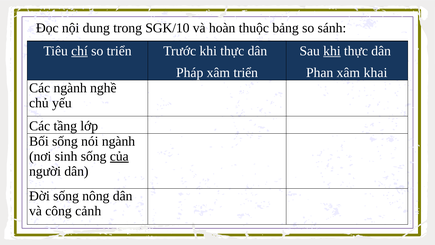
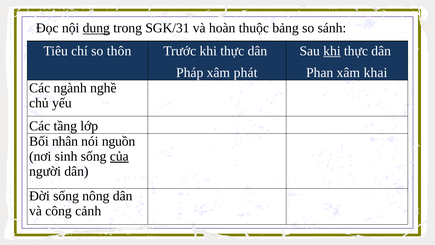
dung underline: none -> present
SGK/10: SGK/10 -> SGK/31
chí underline: present -> none
so triển: triển -> thôn
xâm triển: triển -> phát
Bối sống: sống -> nhân
nói ngành: ngành -> nguồn
